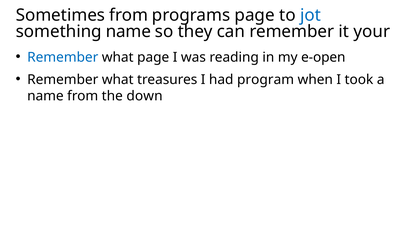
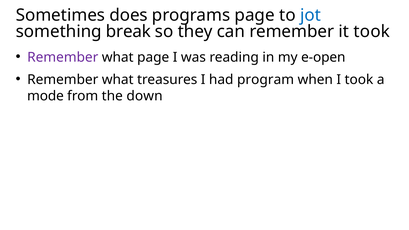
Sometimes from: from -> does
something name: name -> break
it your: your -> took
Remember at (63, 57) colour: blue -> purple
name at (45, 96): name -> mode
